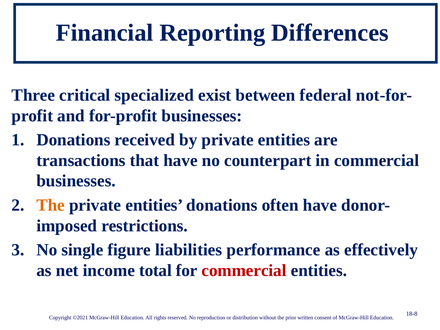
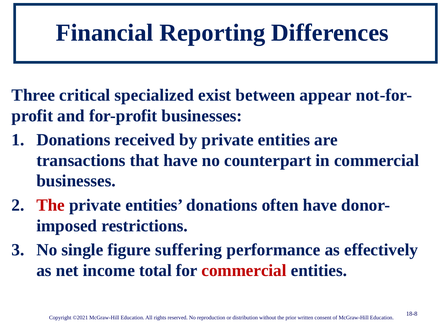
federal: federal -> appear
The at (51, 205) colour: orange -> red
liabilities: liabilities -> suffering
